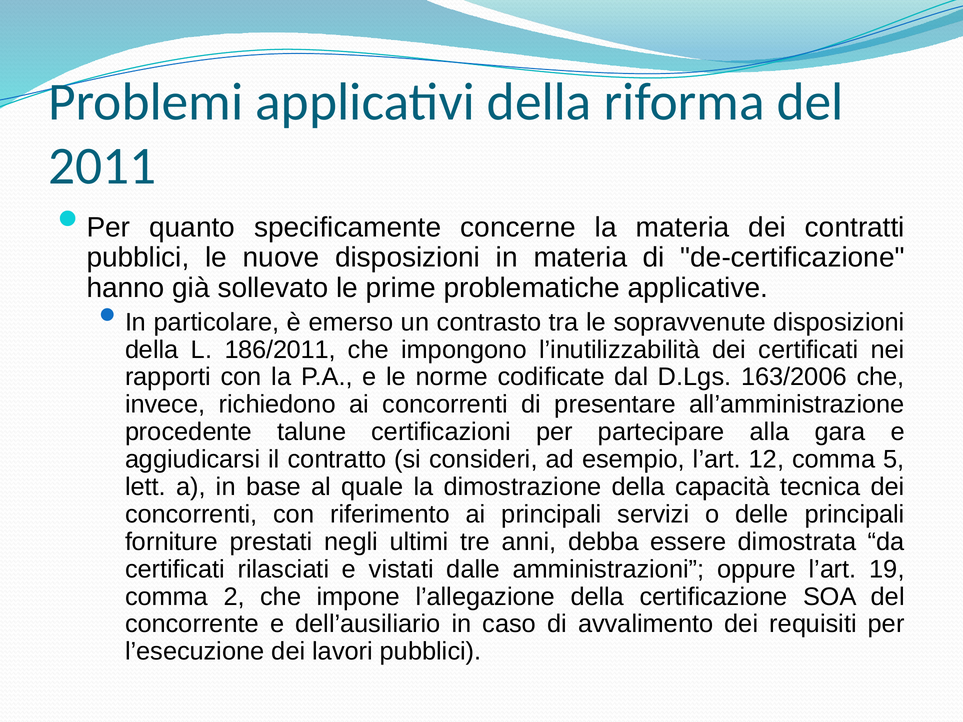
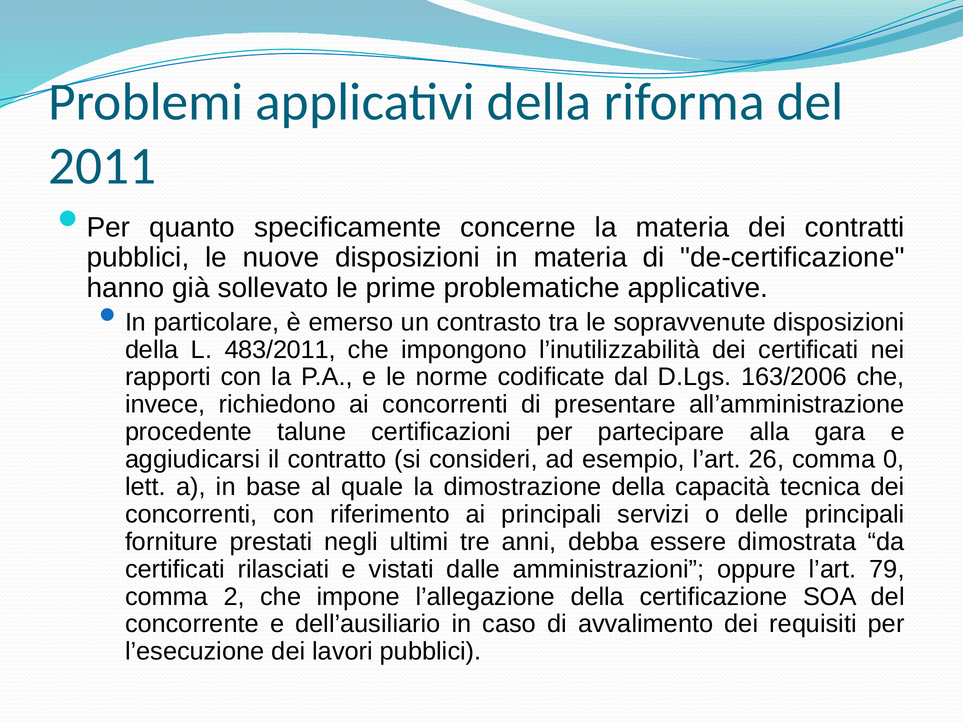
186/2011: 186/2011 -> 483/2011
12: 12 -> 26
5: 5 -> 0
19: 19 -> 79
